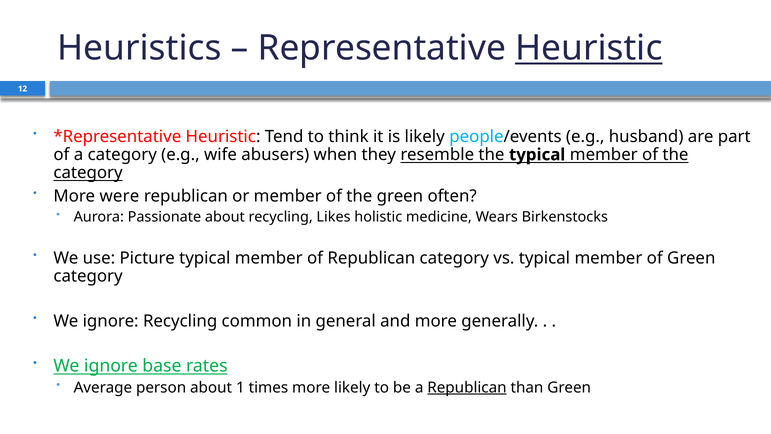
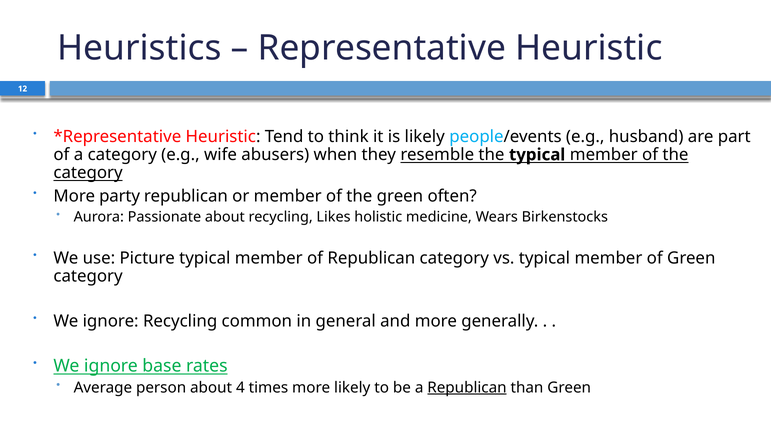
Heuristic at (589, 48) underline: present -> none
were: were -> party
1: 1 -> 4
